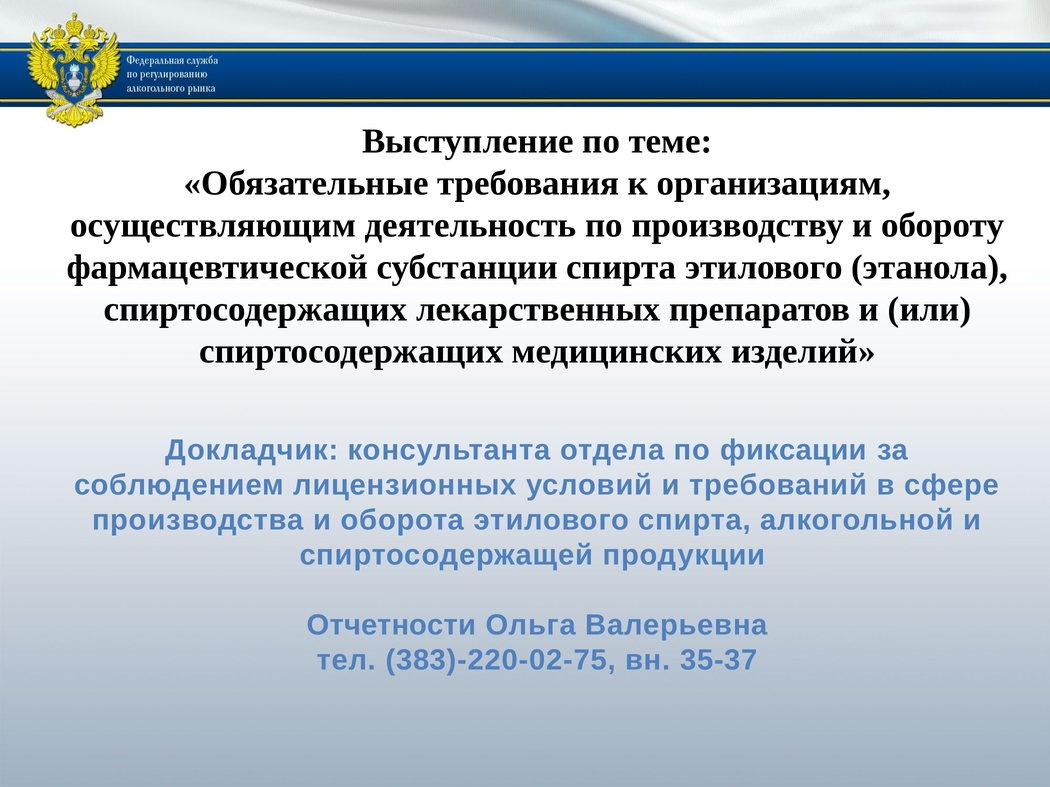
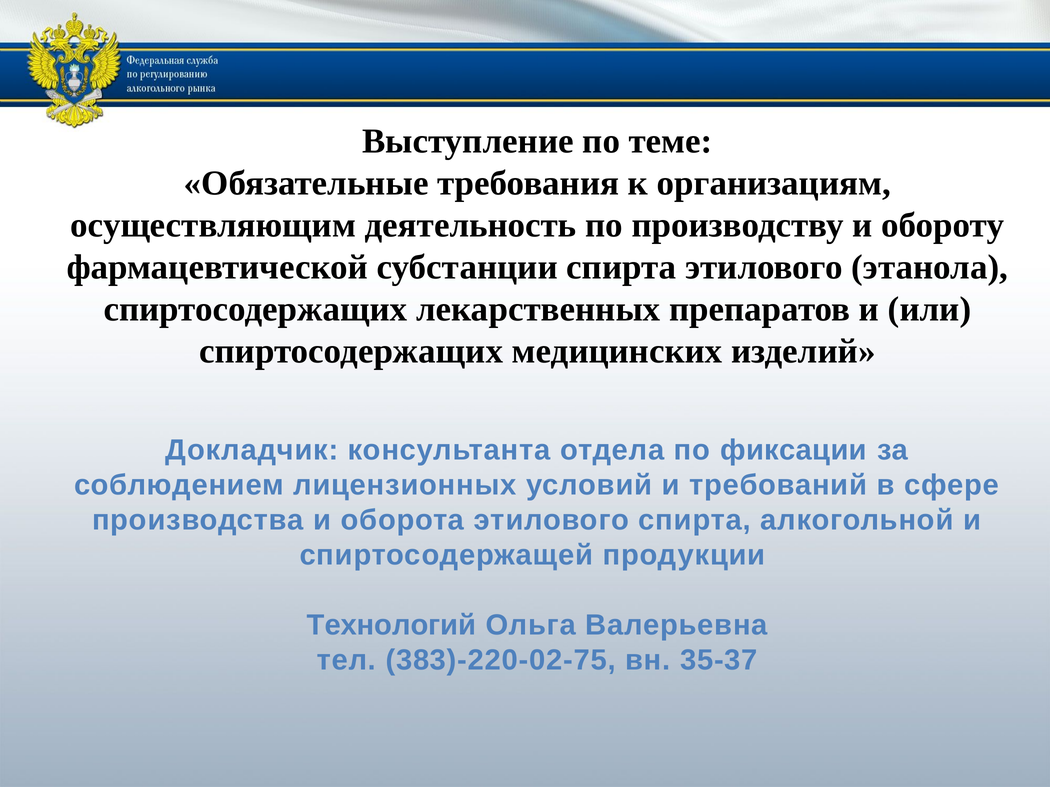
Отчетности: Отчетности -> Технологий
